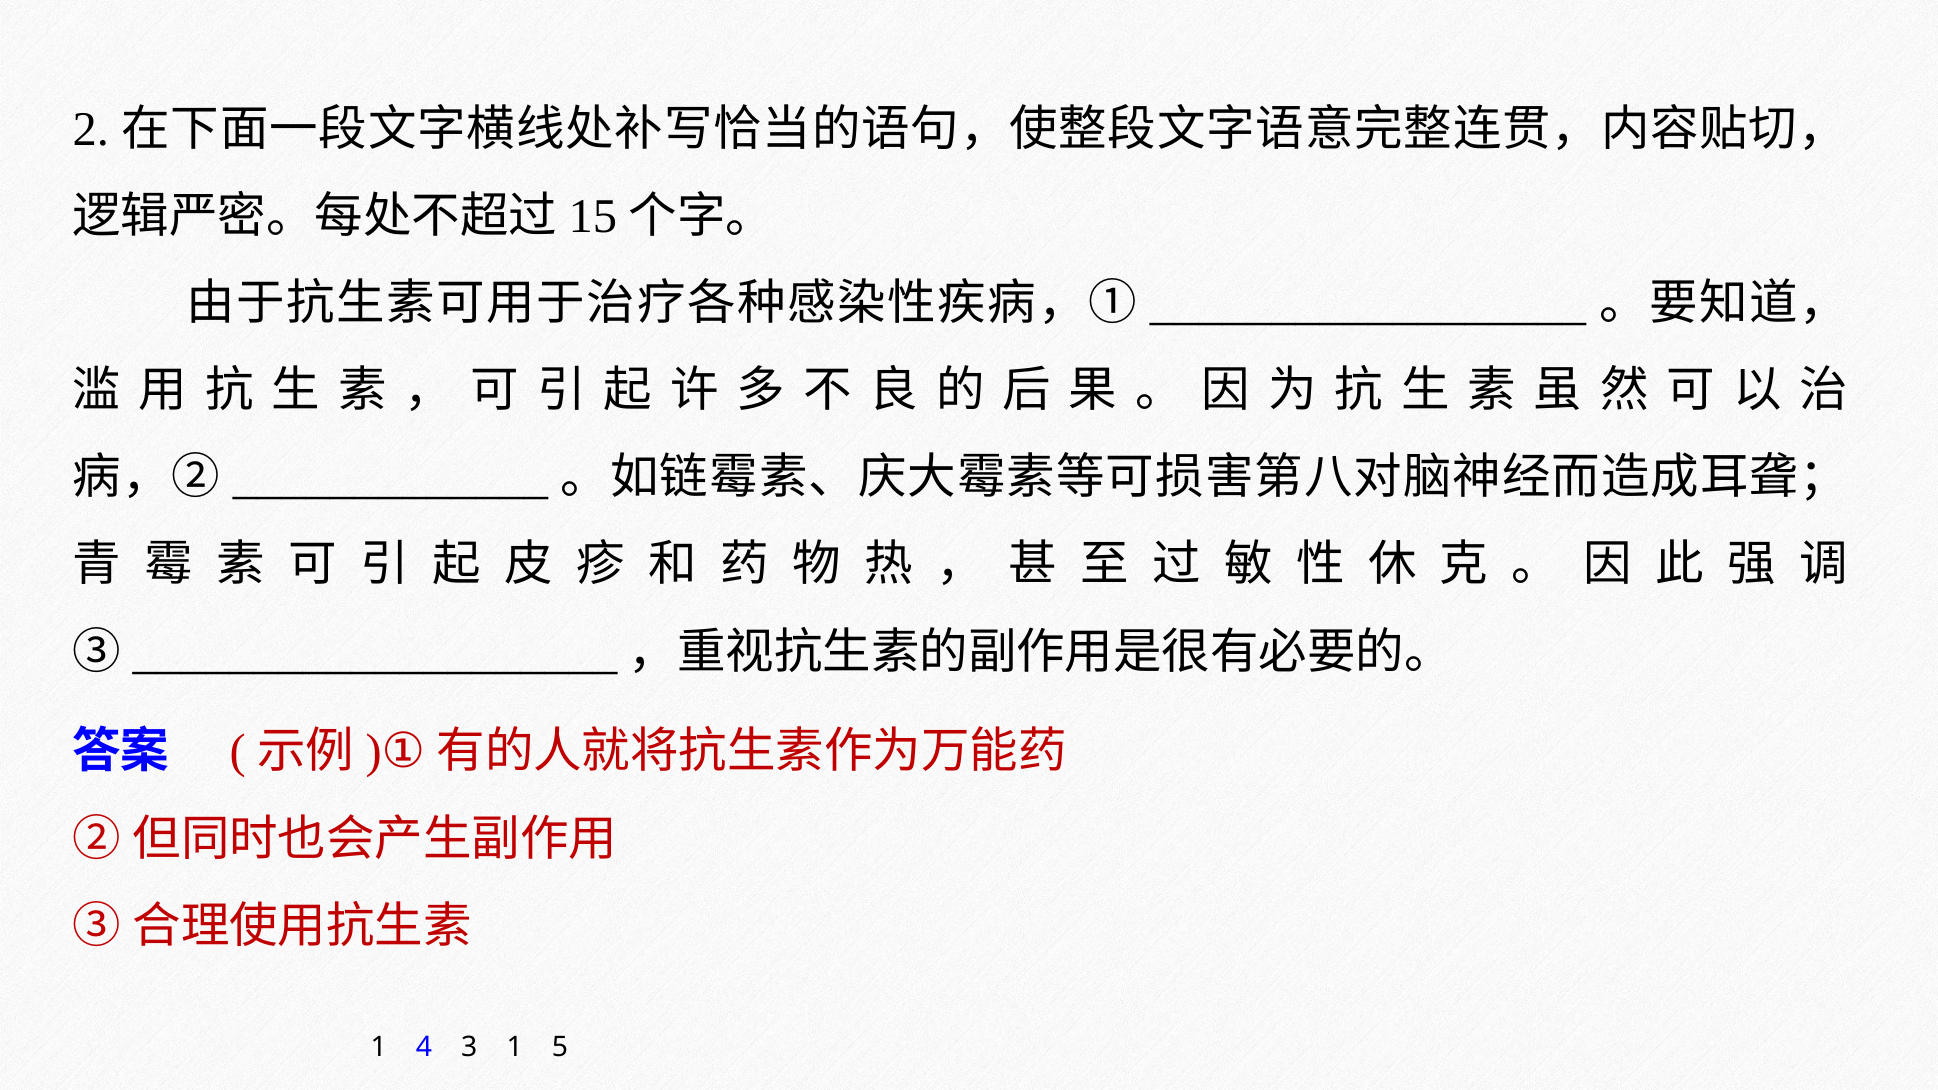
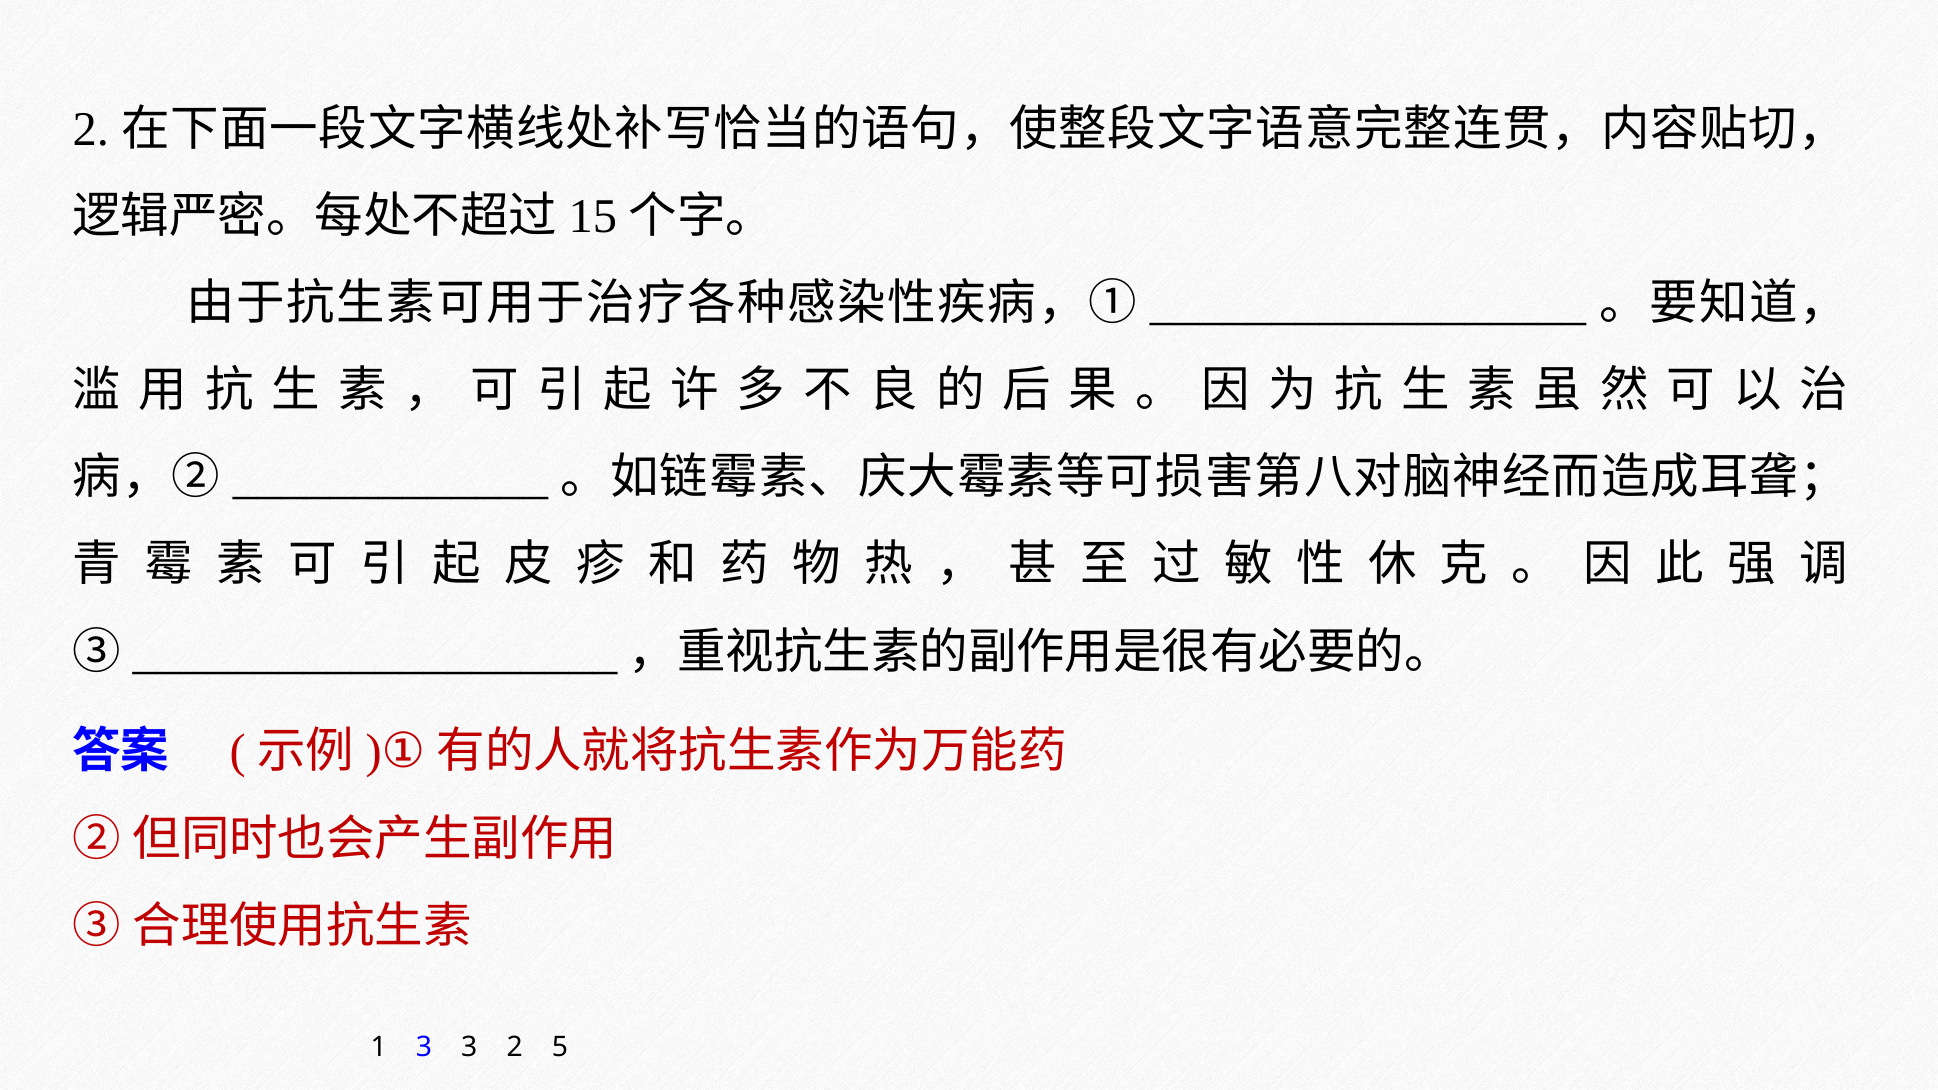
1 4: 4 -> 3
3 1: 1 -> 2
